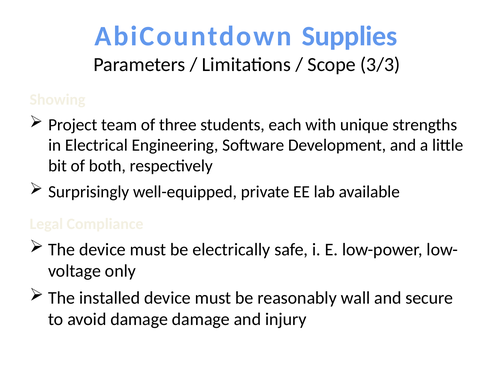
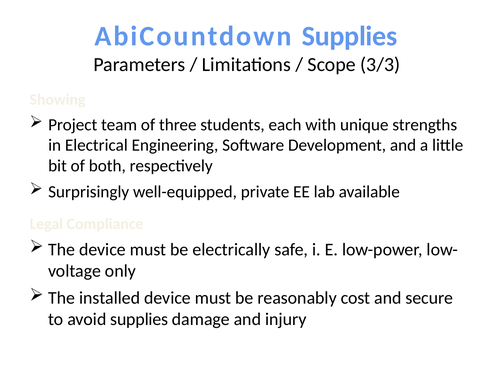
wall: wall -> cost
avoid damage: damage -> supplies
